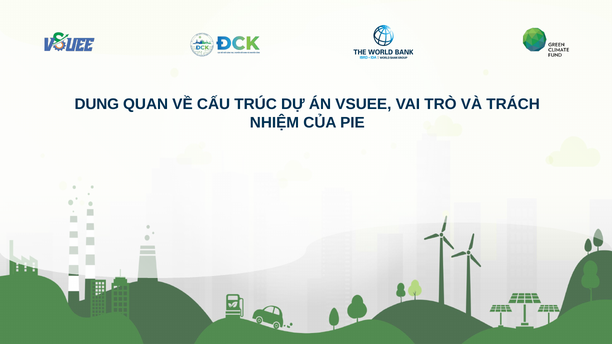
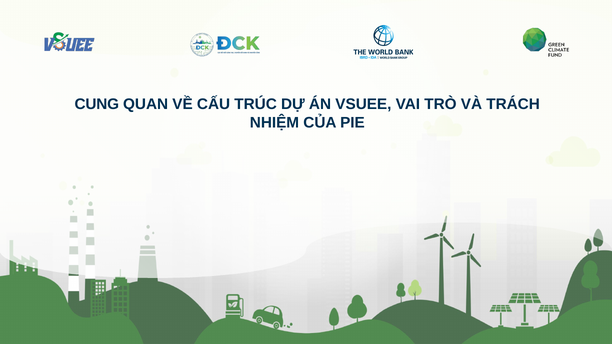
DUNG: DUNG -> CUNG
